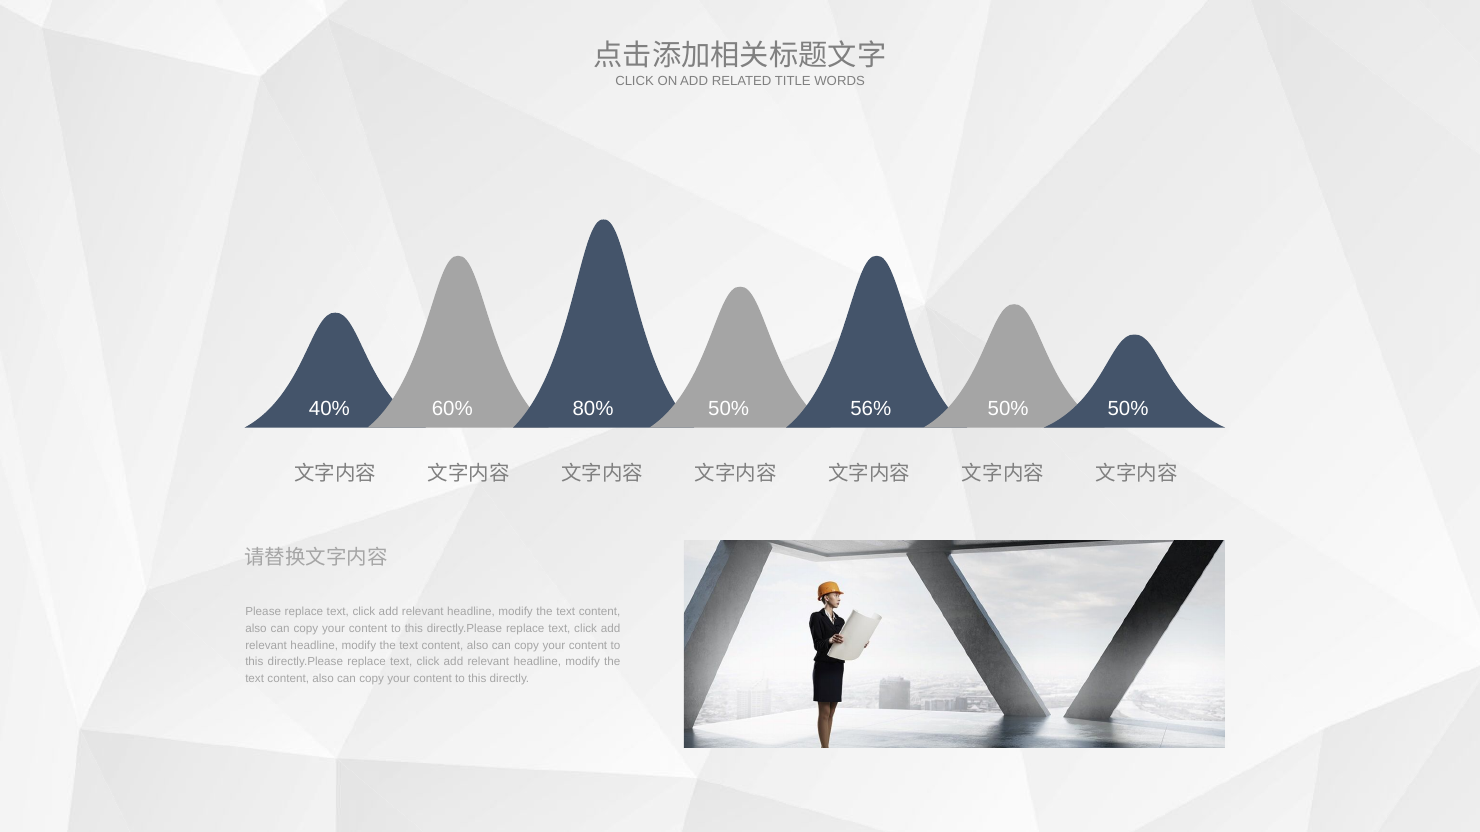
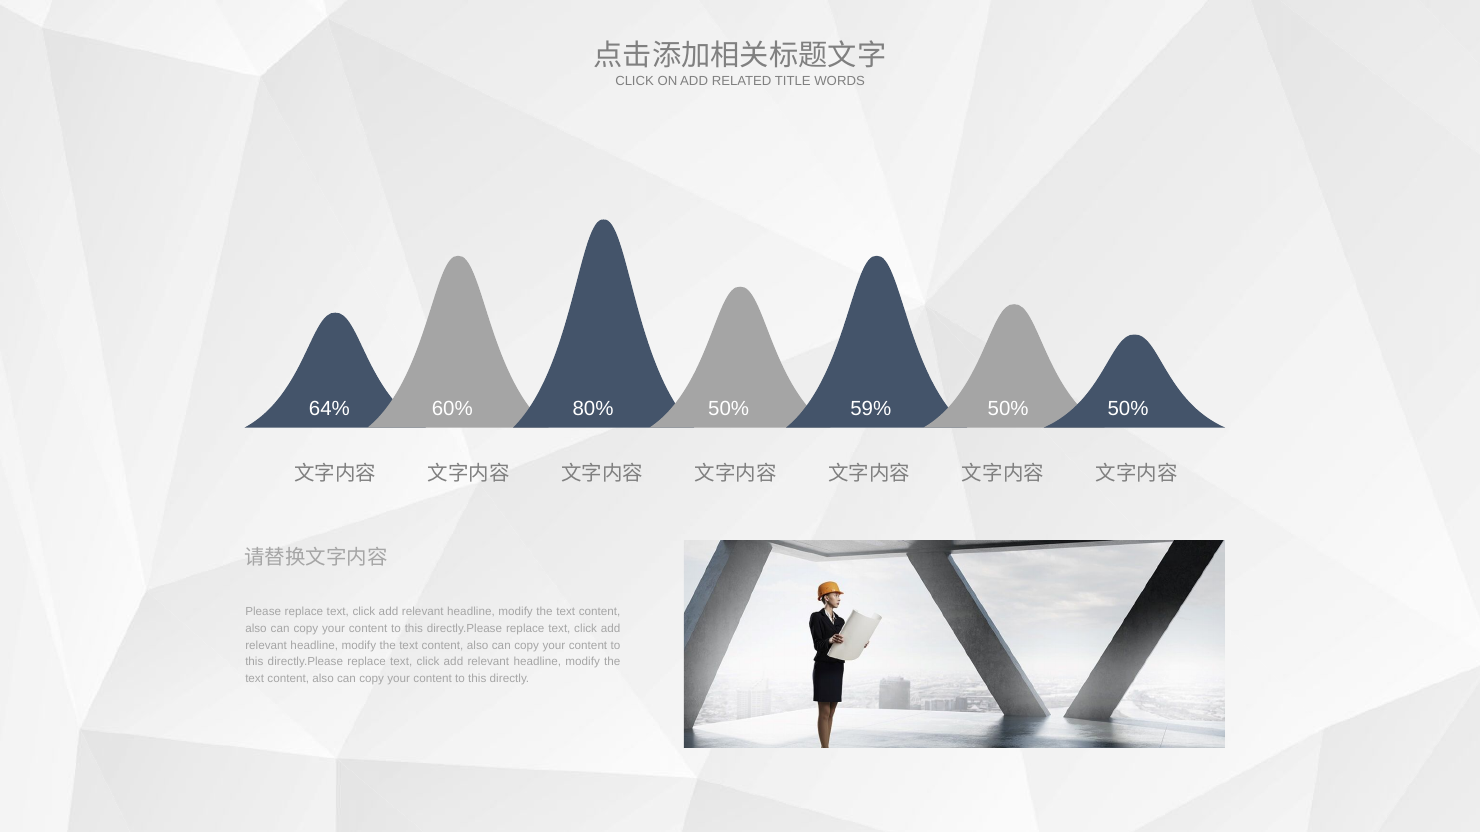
40%: 40% -> 64%
56%: 56% -> 59%
